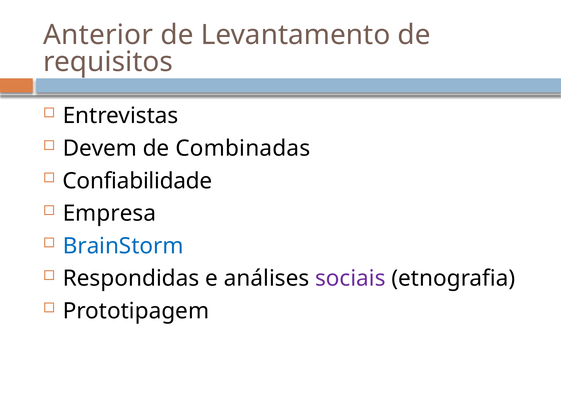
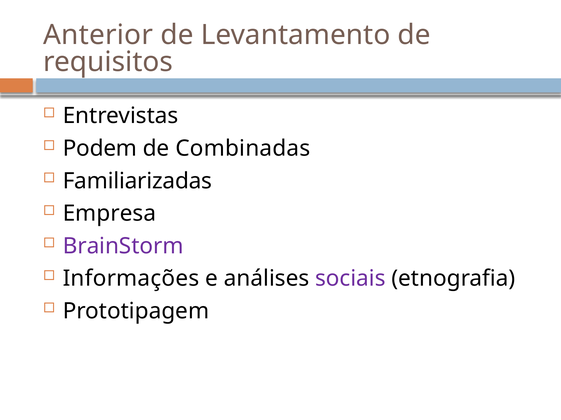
Devem: Devem -> Podem
Confiabilidade: Confiabilidade -> Familiarizadas
BrainStorm colour: blue -> purple
Respondidas: Respondidas -> Informações
